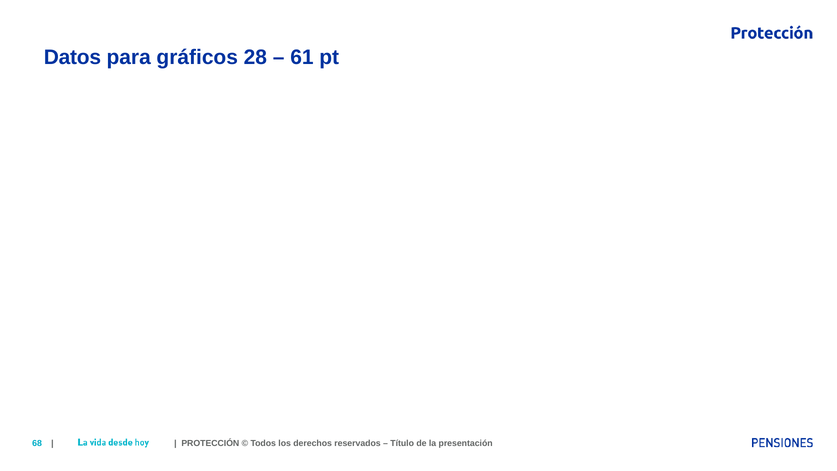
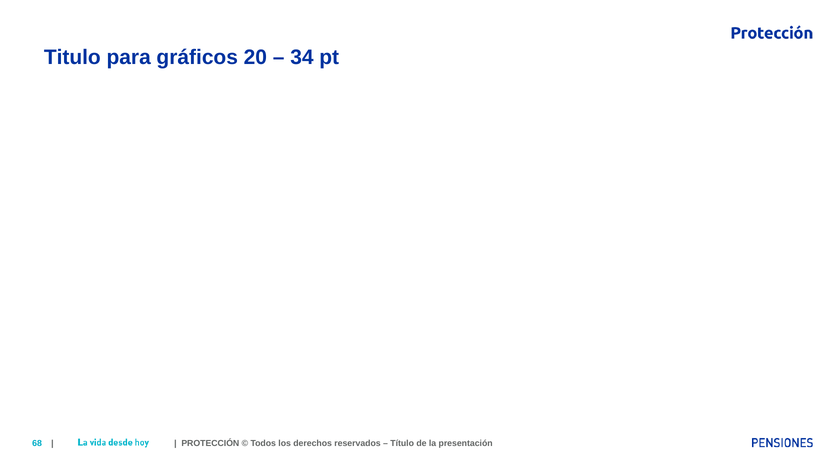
Datos: Datos -> Titulo
28: 28 -> 20
61: 61 -> 34
